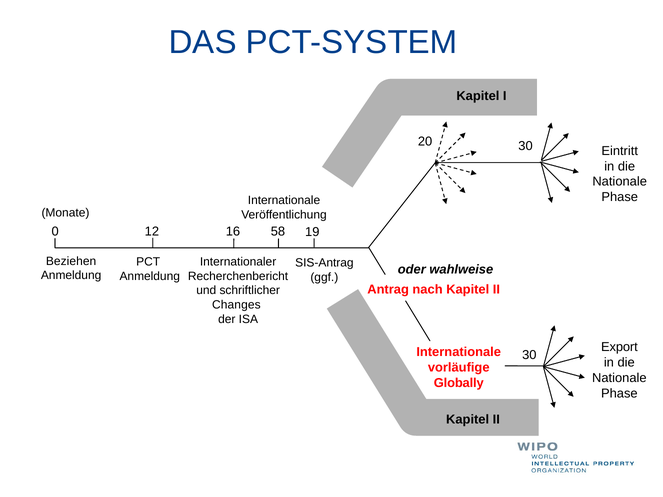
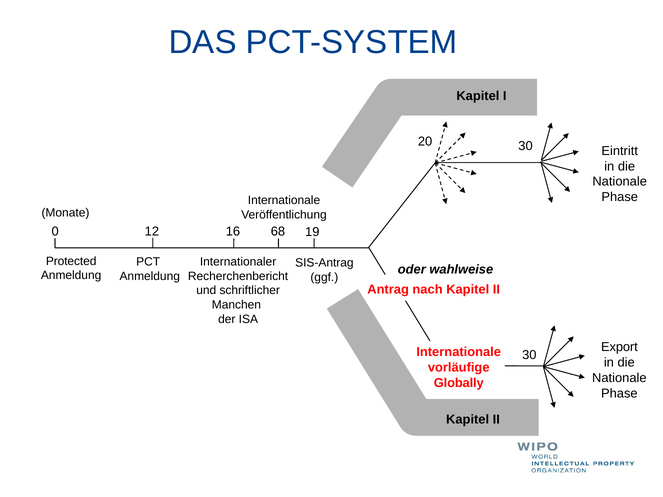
58: 58 -> 68
Beziehen: Beziehen -> Protected
Changes: Changes -> Manchen
